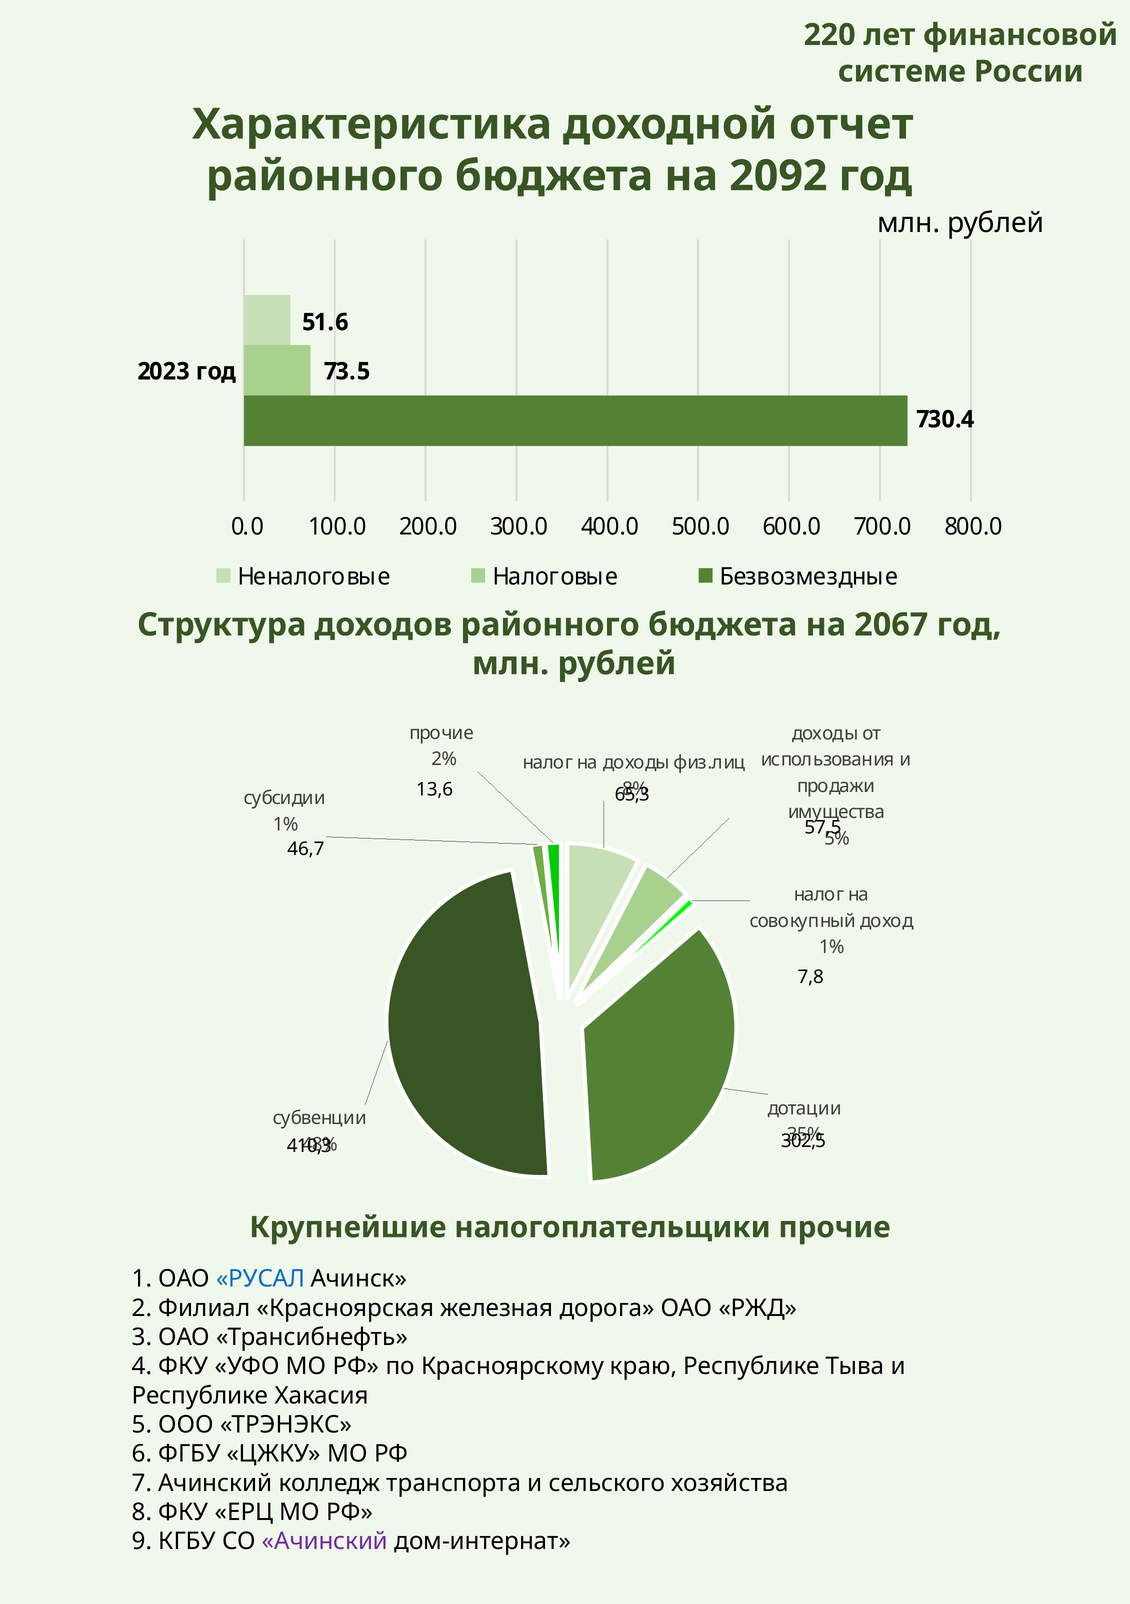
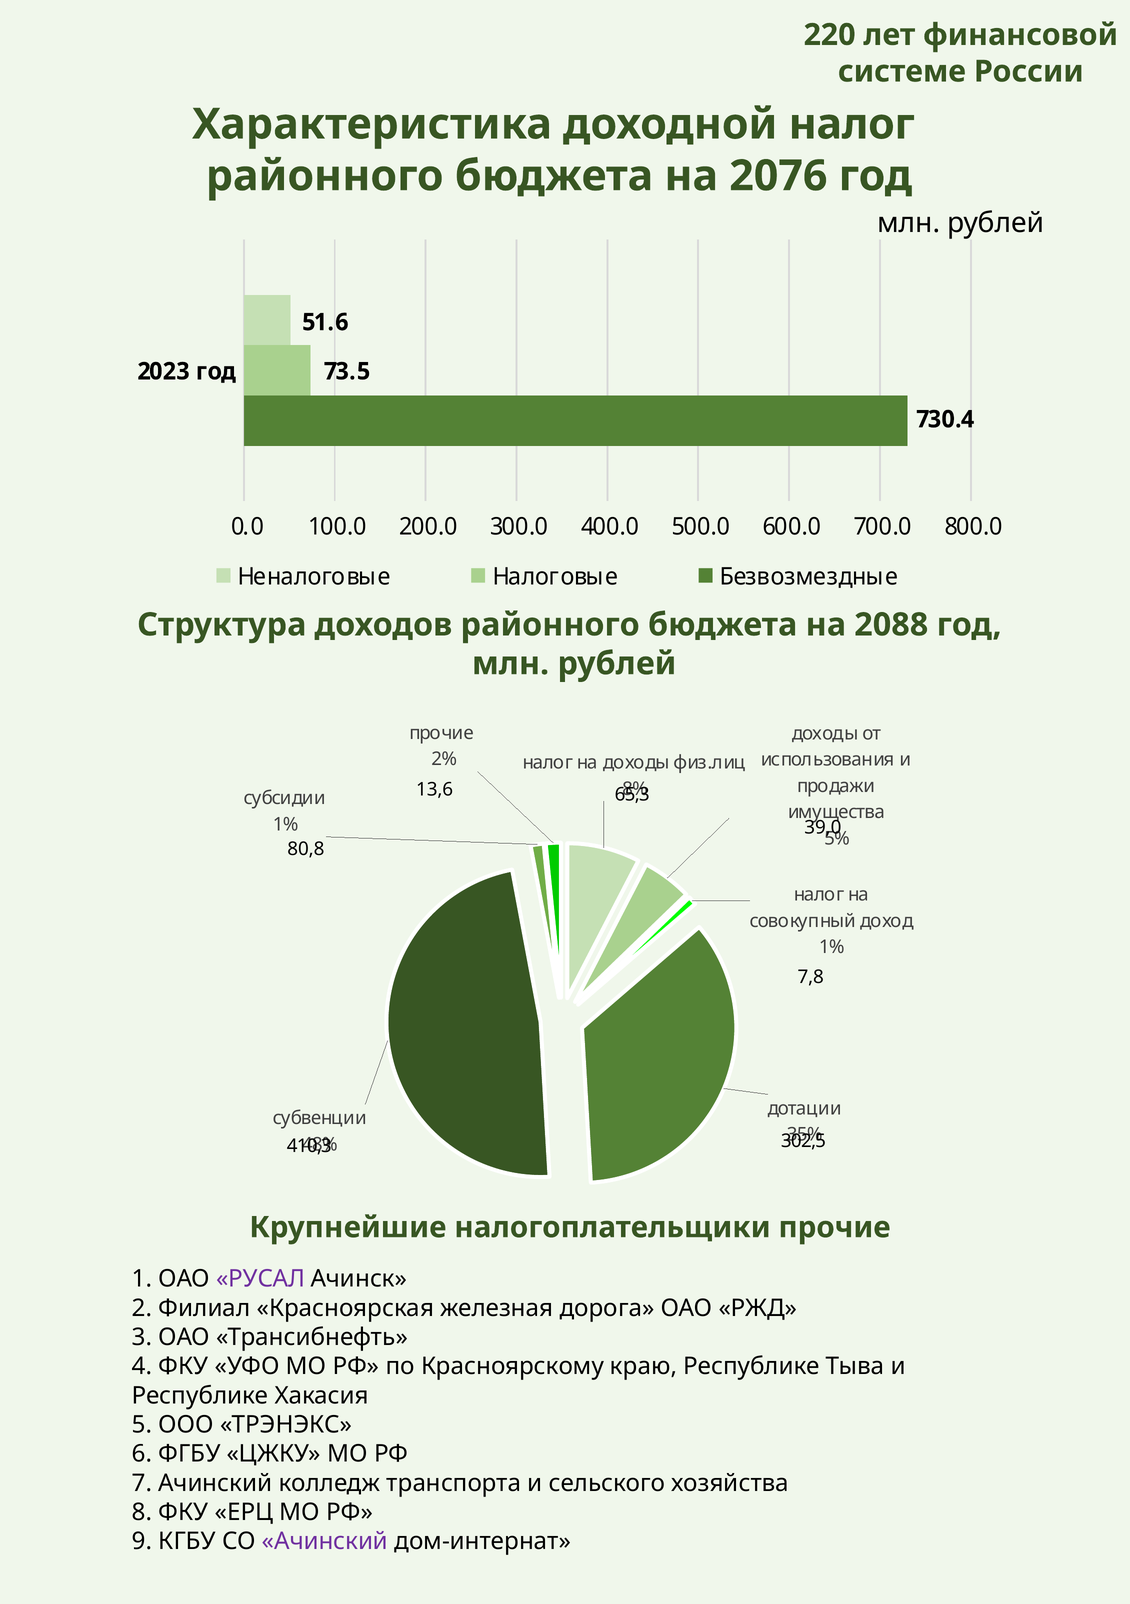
доходной отчет: отчет -> налог
2092: 2092 -> 2076
2067: 2067 -> 2088
57,5: 57,5 -> 39,0
46,7: 46,7 -> 80,8
РУСАЛ colour: blue -> purple
